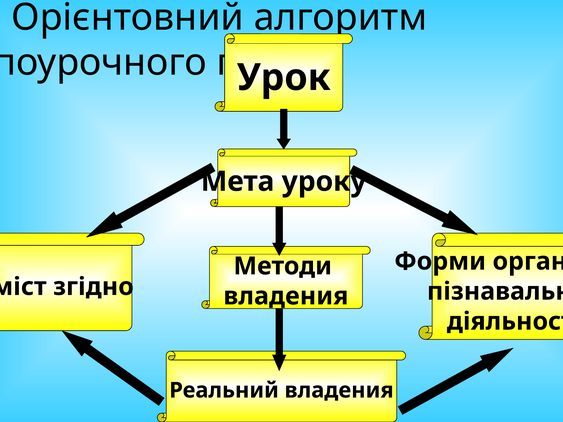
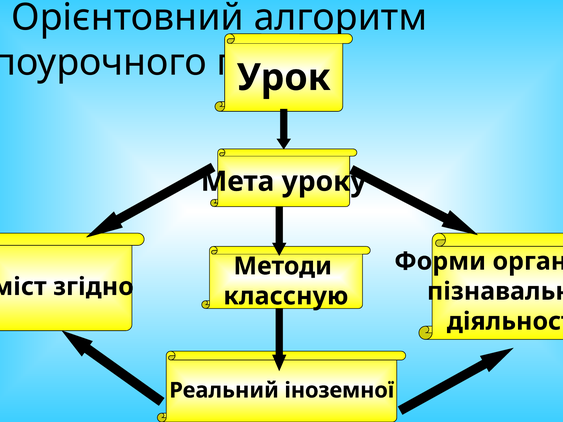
владения at (286, 296): владения -> классную
Реальний владения: владения -> іноземної
